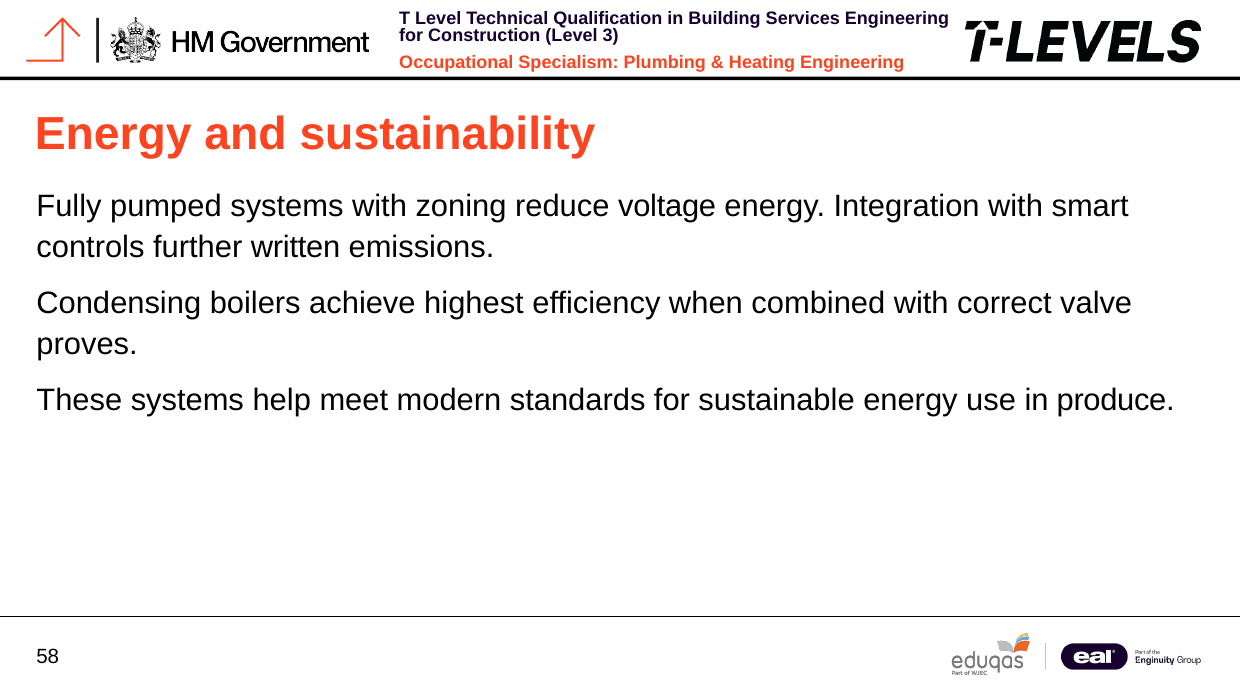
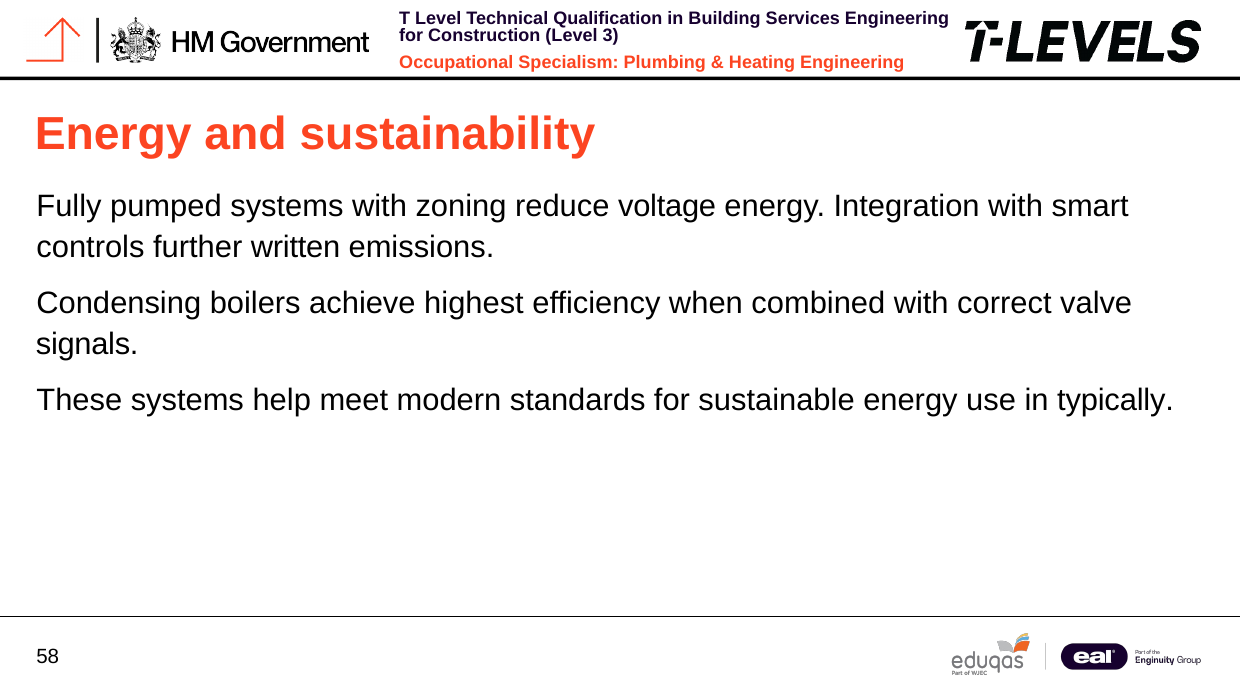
proves: proves -> signals
produce: produce -> typically
